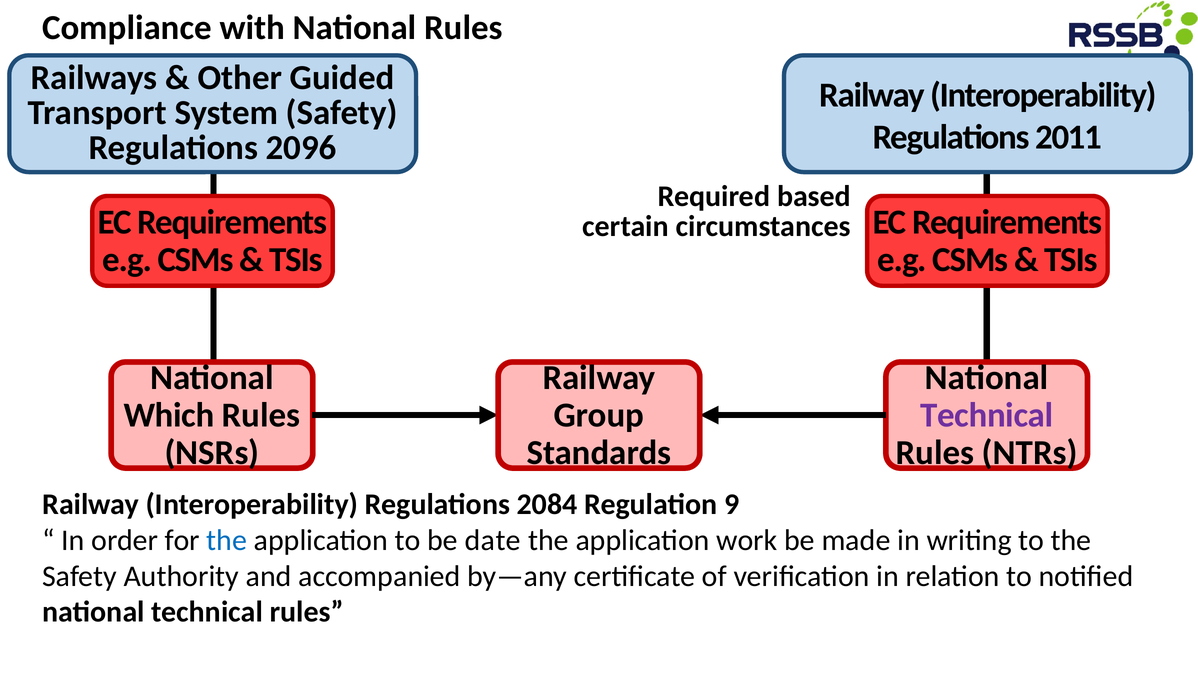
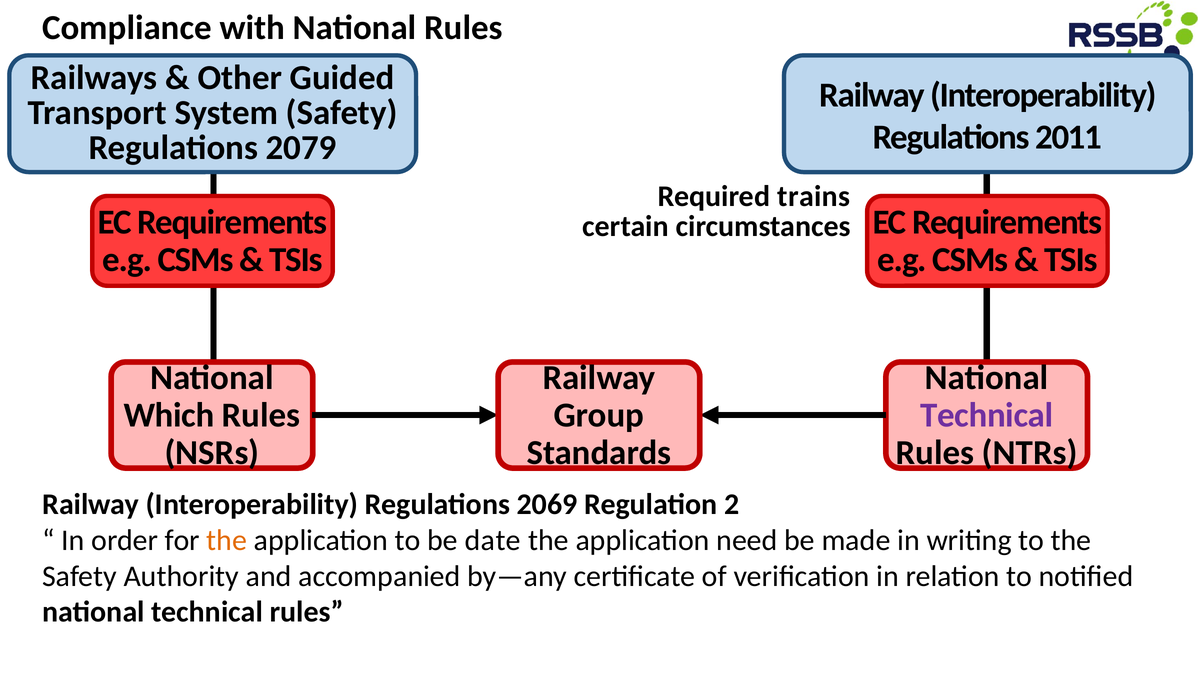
2096: 2096 -> 2079
based: based -> trains
2084: 2084 -> 2069
9: 9 -> 2
the at (227, 540) colour: blue -> orange
work: work -> need
